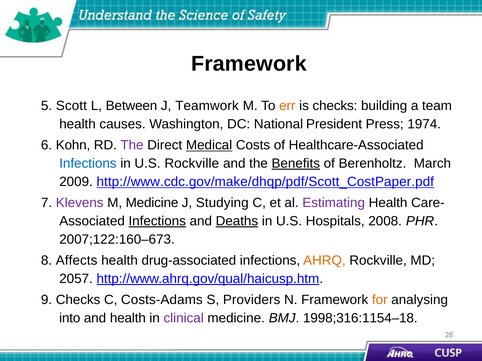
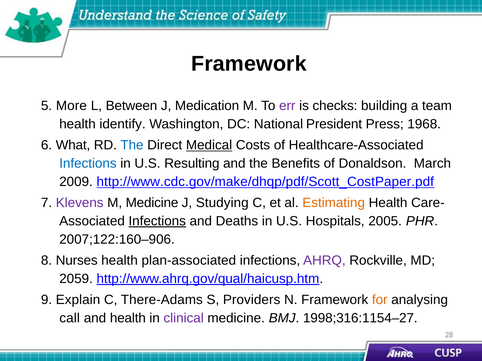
Scott: Scott -> More
Teamwork: Teamwork -> Medication
err colour: orange -> purple
causes: causes -> identify
1974: 1974 -> 1968
Kohn: Kohn -> What
The at (132, 145) colour: purple -> blue
U.S Rockville: Rockville -> Resulting
Benefits underline: present -> none
Berenholtz: Berenholtz -> Donaldson
Estimating colour: purple -> orange
Deaths underline: present -> none
2008: 2008 -> 2005
2007;122:160–673: 2007;122:160–673 -> 2007;122:160–906
Affects: Affects -> Nurses
drug-associated: drug-associated -> plan-associated
AHRQ colour: orange -> purple
2057: 2057 -> 2059
9 Checks: Checks -> Explain
Costs-Adams: Costs-Adams -> There-Adams
into: into -> call
1998;316:1154–18: 1998;316:1154–18 -> 1998;316:1154–27
